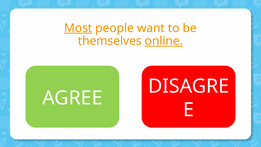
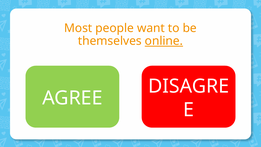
Most underline: present -> none
